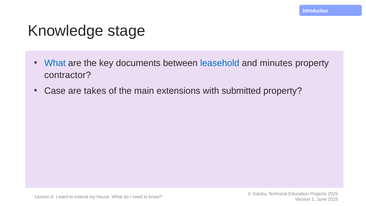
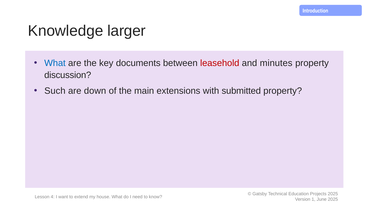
stage: stage -> larger
leasehold colour: blue -> red
contractor: contractor -> discussion
Case: Case -> Such
takes: takes -> down
